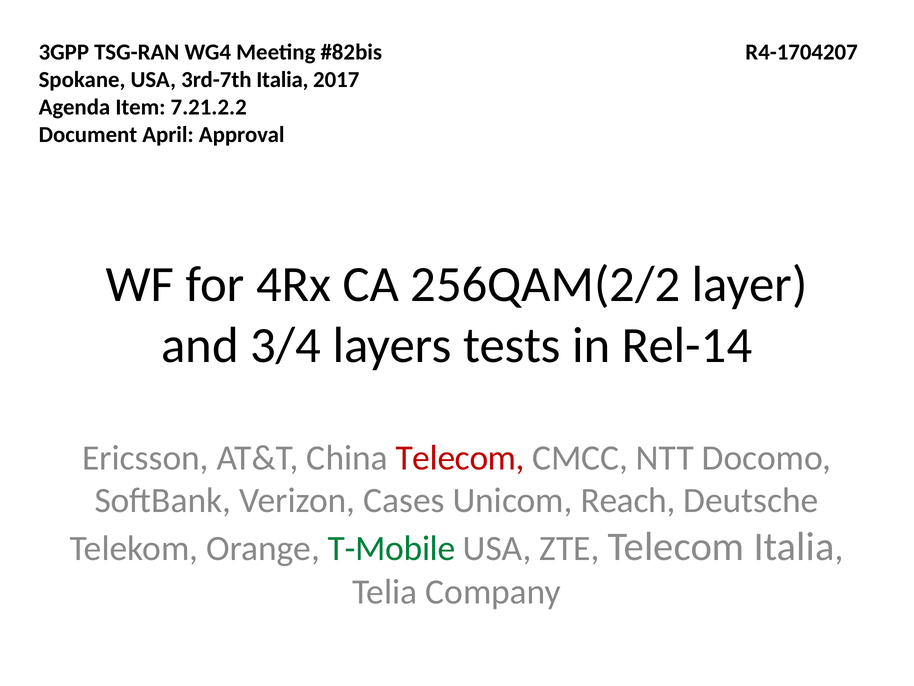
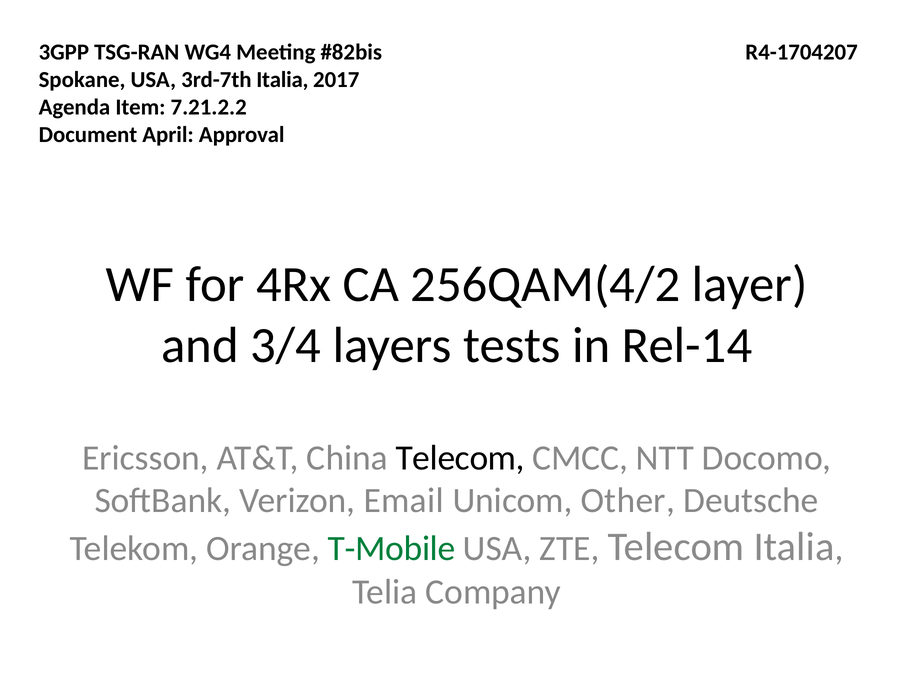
256QAM(2/2: 256QAM(2/2 -> 256QAM(4/2
Telecom at (460, 458) colour: red -> black
Cases: Cases -> Email
Reach: Reach -> Other
